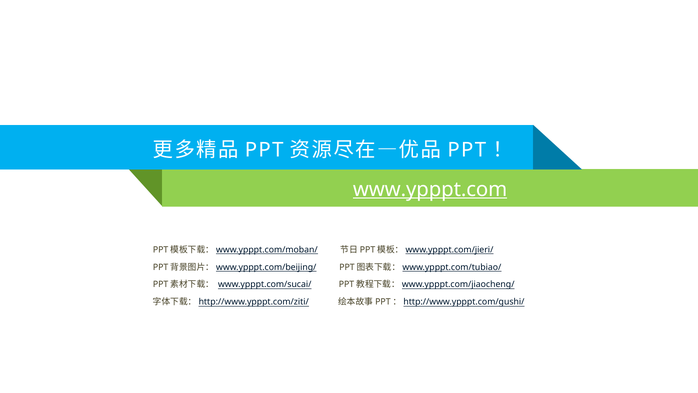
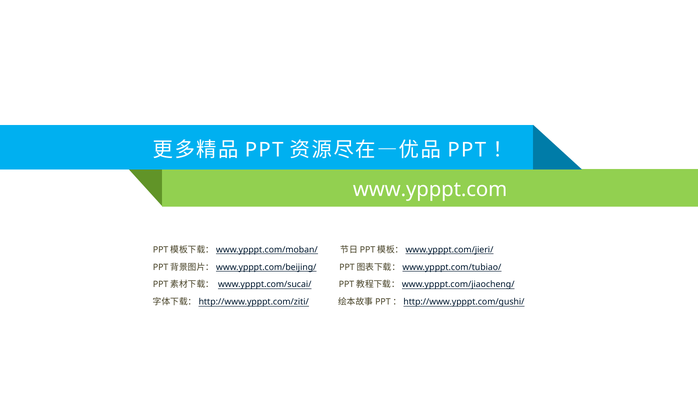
www.ypppt.com underline: present -> none
